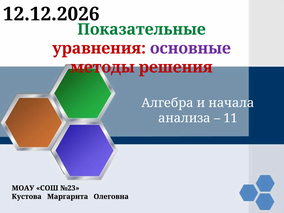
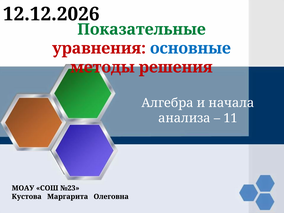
основные colour: purple -> blue
